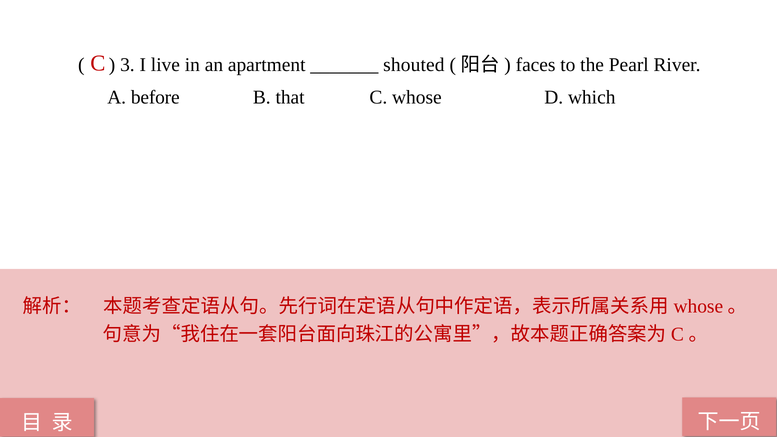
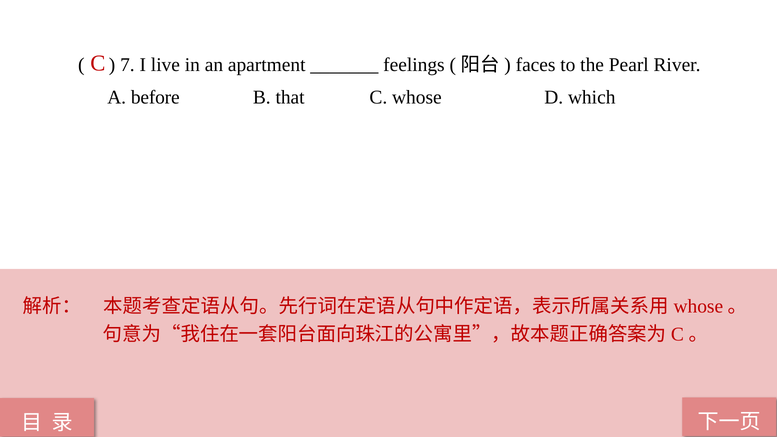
3: 3 -> 7
shouted: shouted -> feelings
